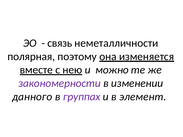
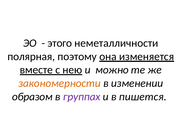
связь: связь -> этого
закономерности colour: purple -> orange
данного: данного -> образом
элемент: элемент -> пишется
